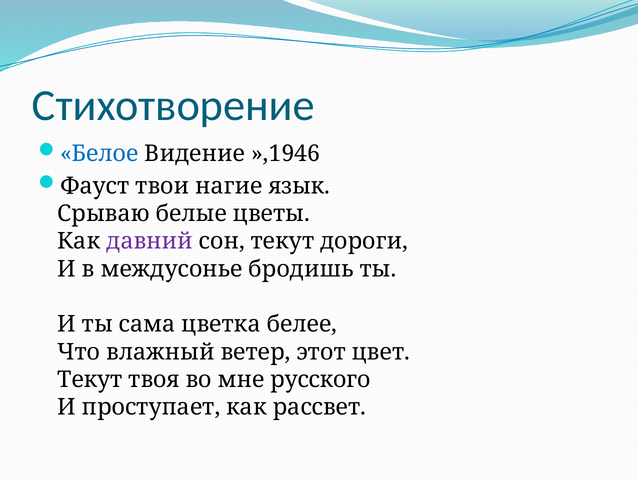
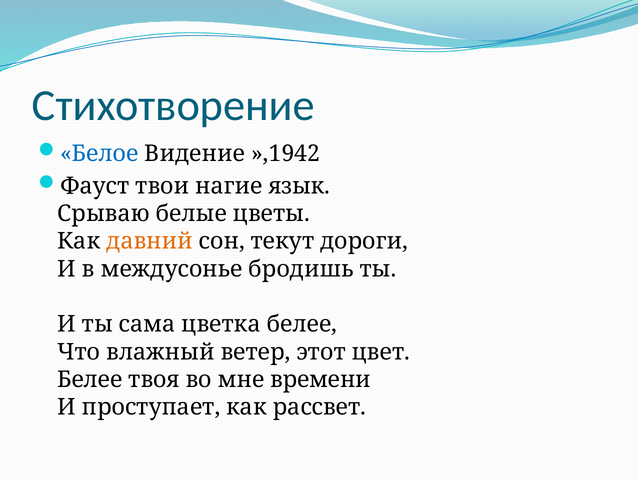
»,1946: »,1946 -> »,1942
давний colour: purple -> orange
Текут at (90, 379): Текут -> Белее
русского: русского -> времени
